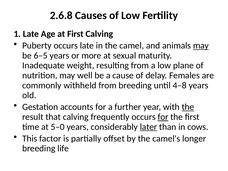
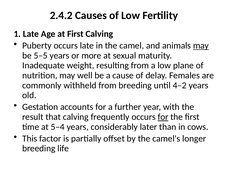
2.6.8: 2.6.8 -> 2.4.2
6–5: 6–5 -> 5–5
4–8: 4–8 -> 4–2
the at (188, 107) underline: present -> none
5–0: 5–0 -> 5–4
later underline: present -> none
